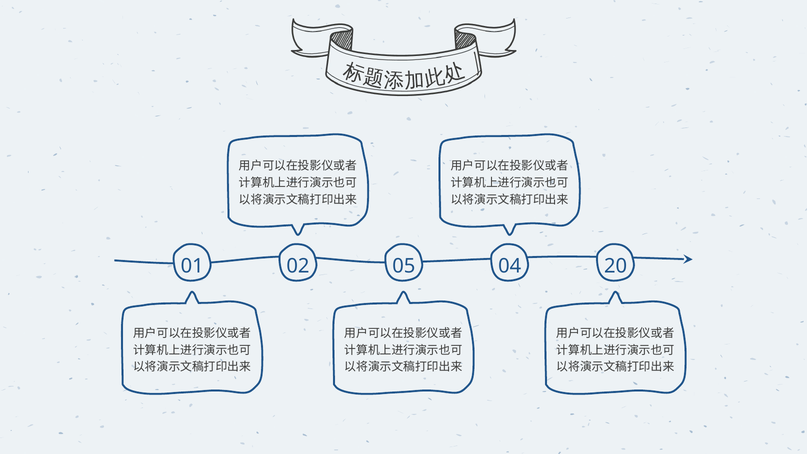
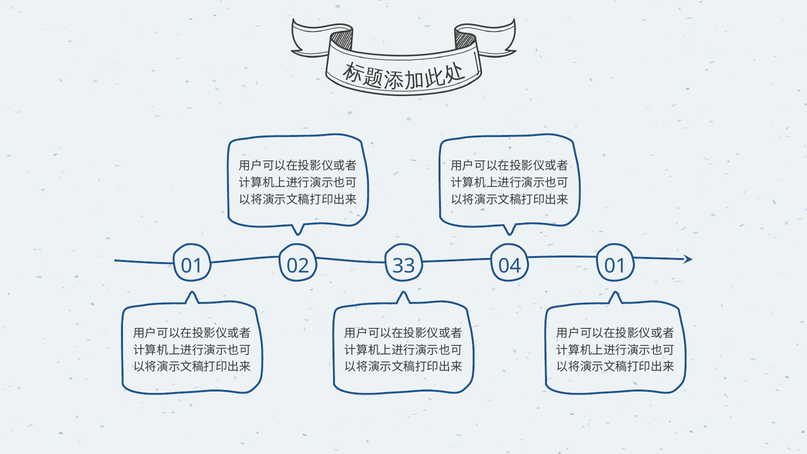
05: 05 -> 33
04 20: 20 -> 01
